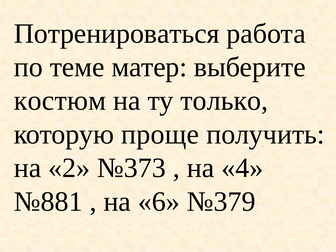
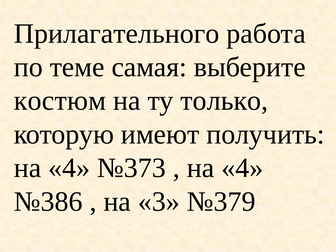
Потренироваться: Потренироваться -> Прилагательного
матер: матер -> самая
проще: проще -> имеют
2 at (69, 168): 2 -> 4
№881: №881 -> №386
6: 6 -> 3
